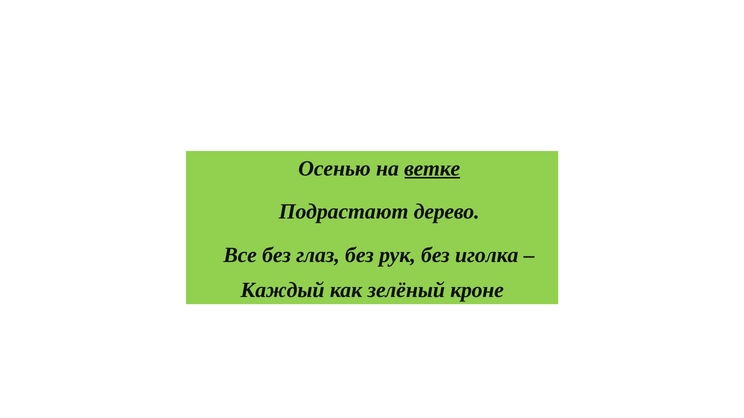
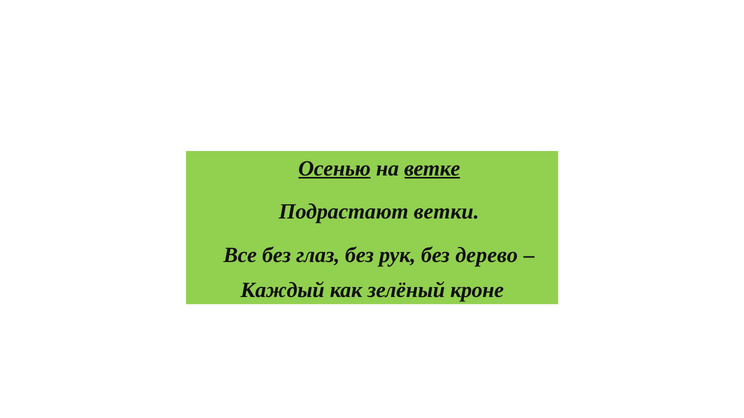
Осенью underline: none -> present
дерево: дерево -> ветки
иголка: иголка -> дерево
